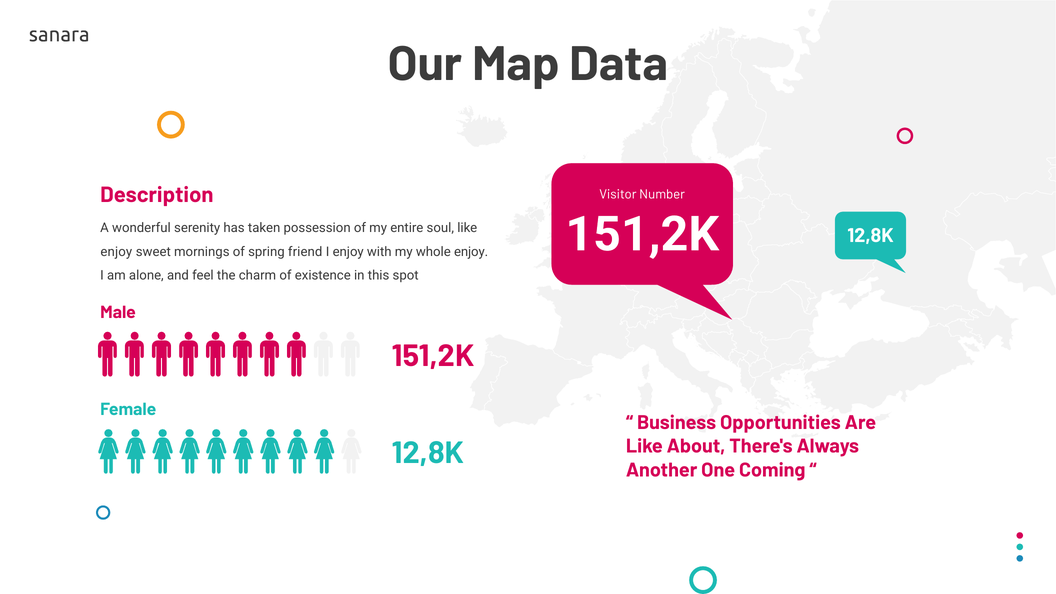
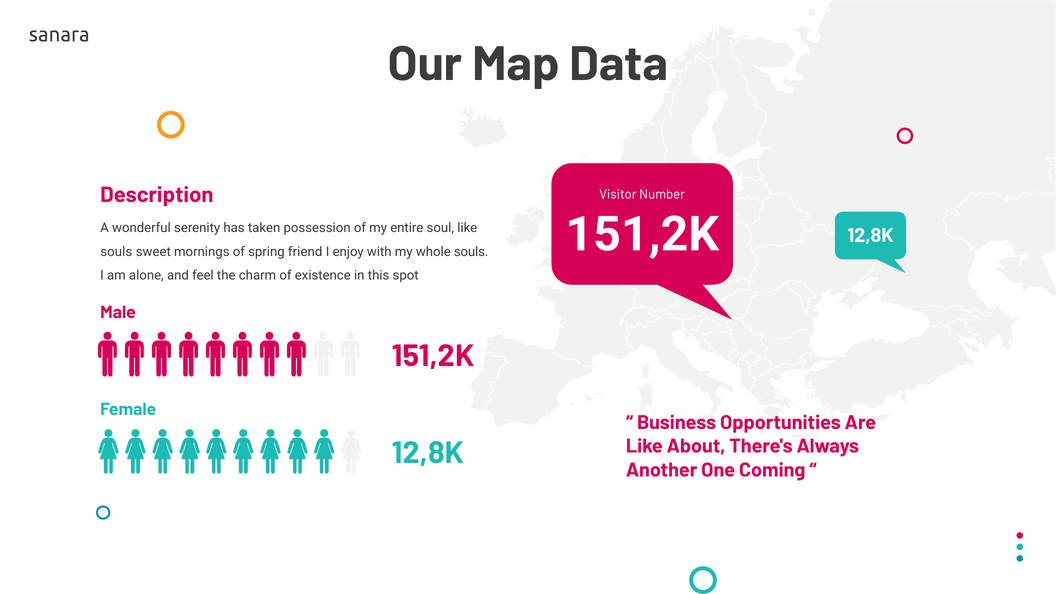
enjoy at (116, 252): enjoy -> souls
whole enjoy: enjoy -> souls
